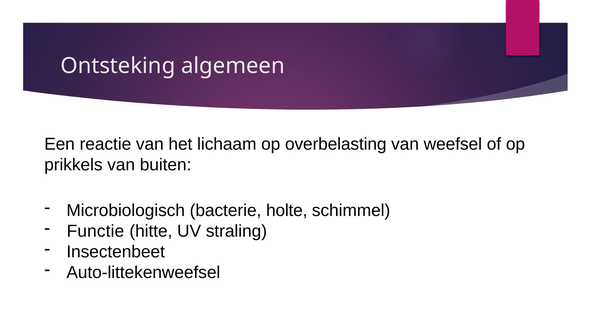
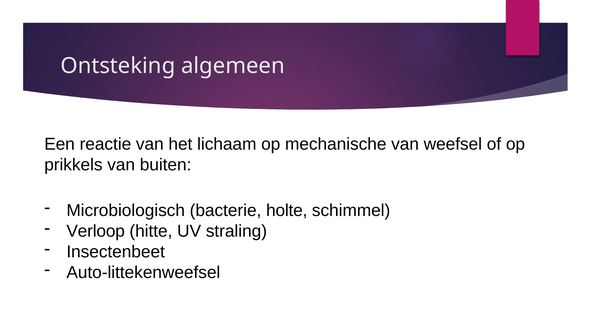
overbelasting: overbelasting -> mechanische
Functie: Functie -> Verloop
